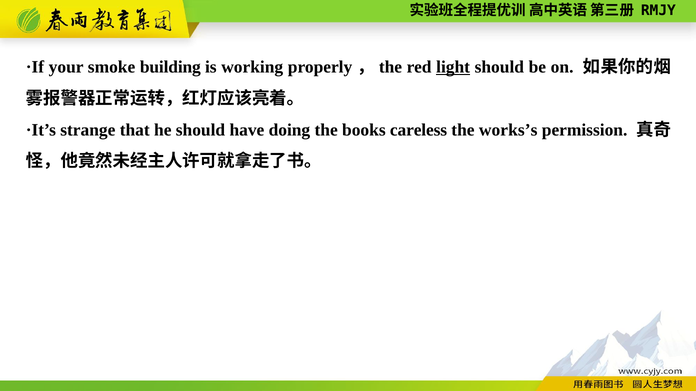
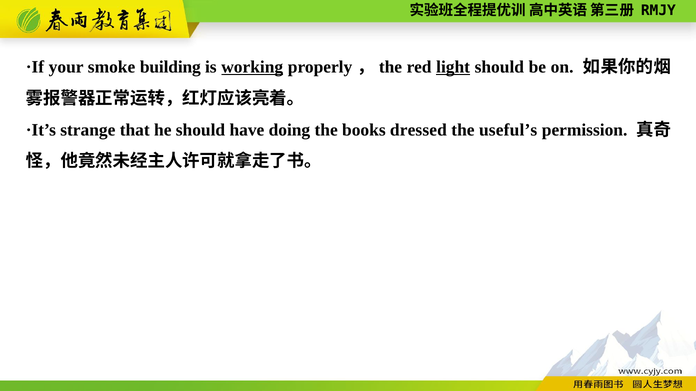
working underline: none -> present
careless: careless -> dressed
works’s: works’s -> useful’s
